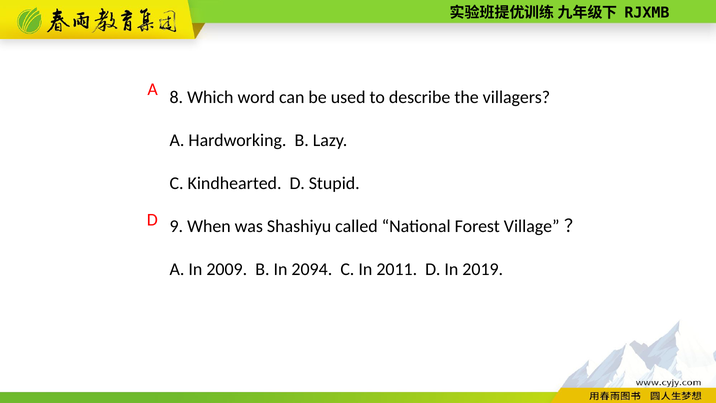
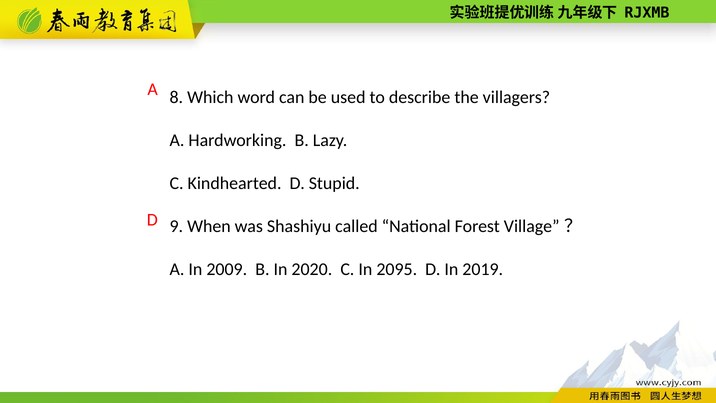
2094: 2094 -> 2020
2011: 2011 -> 2095
